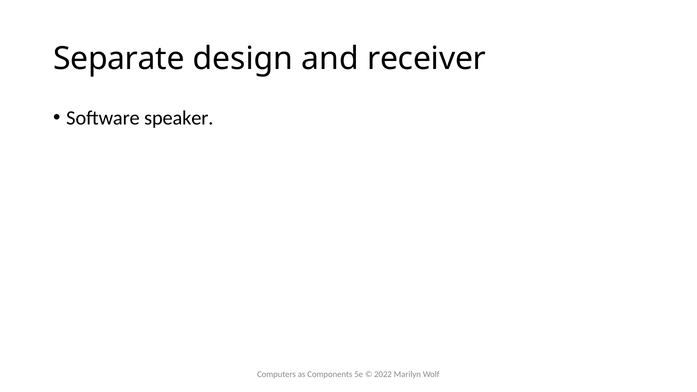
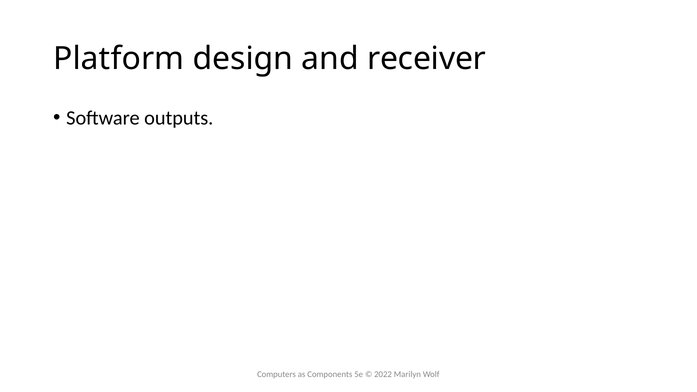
Separate: Separate -> Platform
speaker: speaker -> outputs
